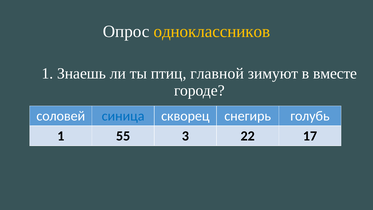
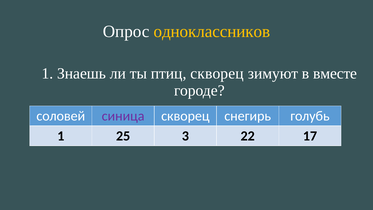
птиц главной: главной -> скворец
синица colour: blue -> purple
55: 55 -> 25
